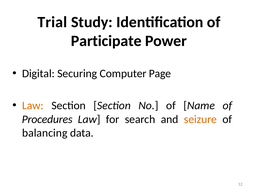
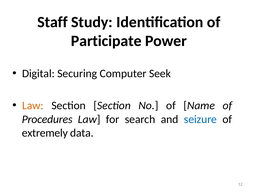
Trial: Trial -> Staff
Page: Page -> Seek
seizure colour: orange -> blue
balancing: balancing -> extremely
